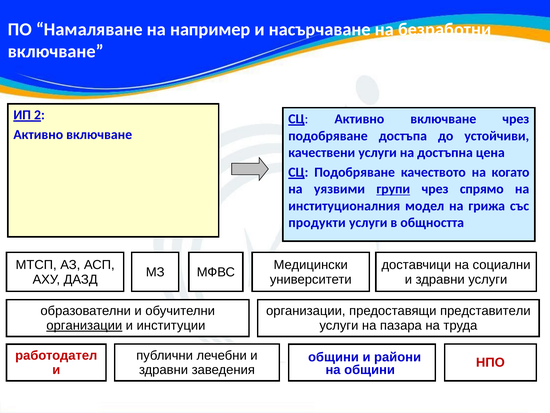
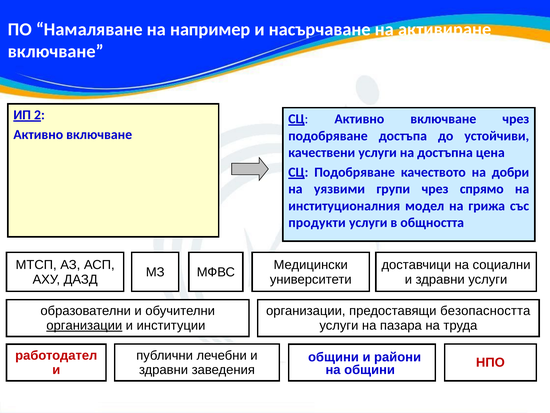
безработни: безработни -> активиране
когато: когато -> добри
групи underline: present -> none
представители: представители -> безопасността
